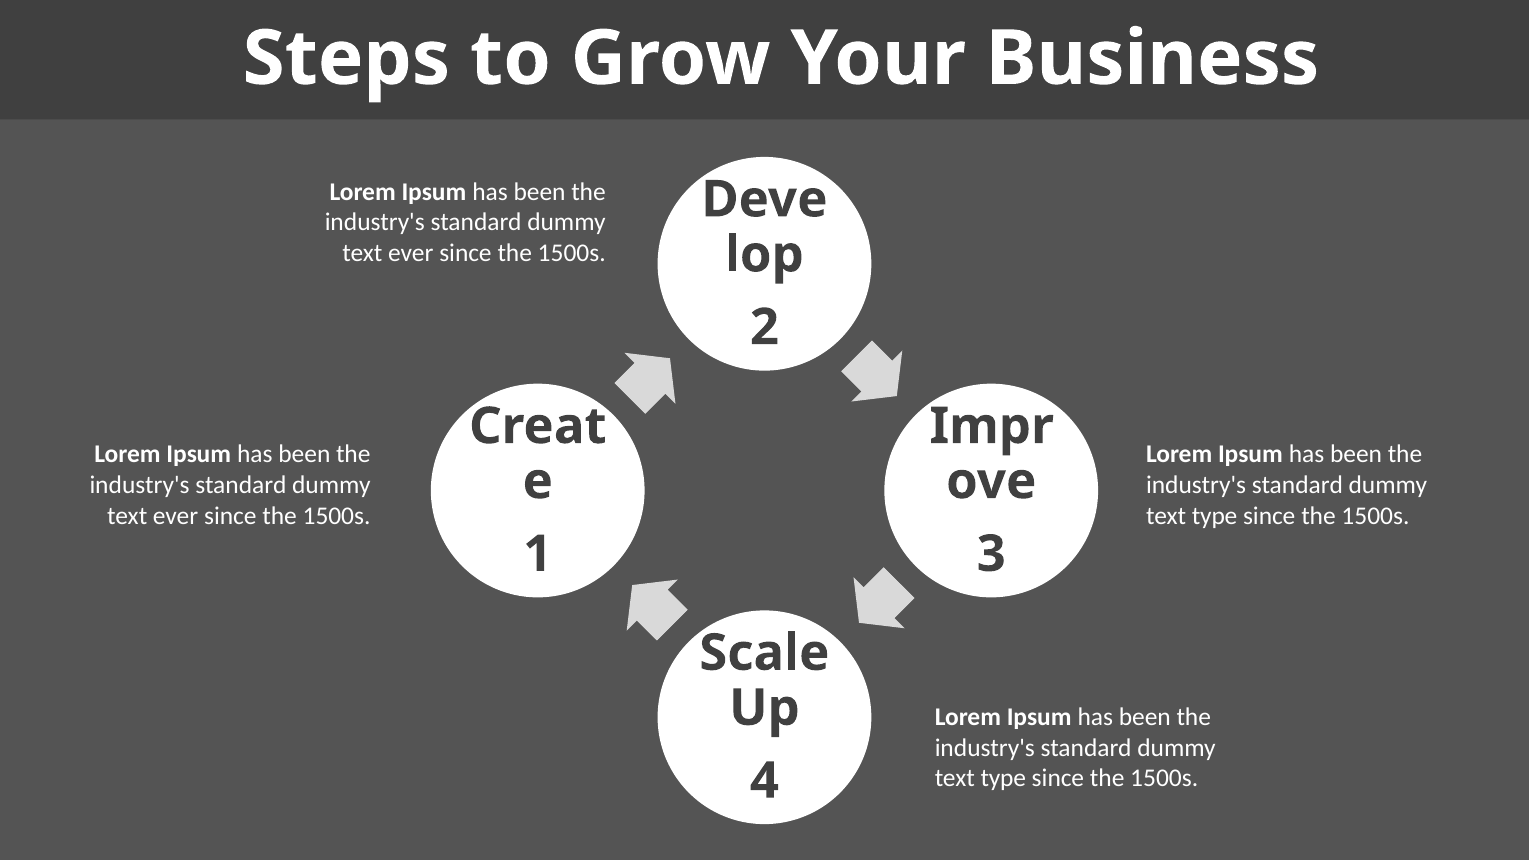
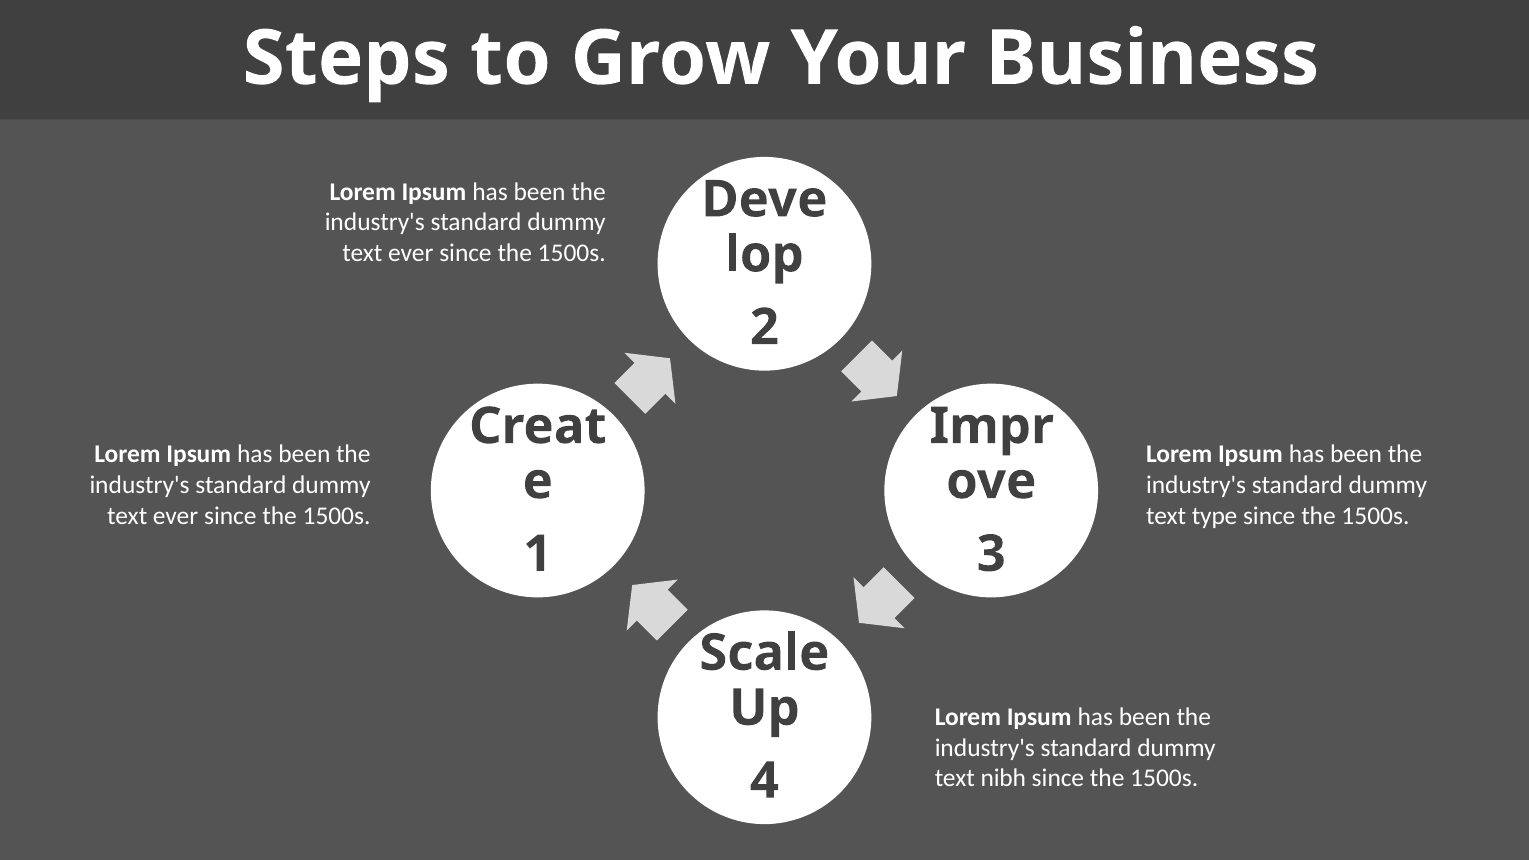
type at (1003, 778): type -> nibh
